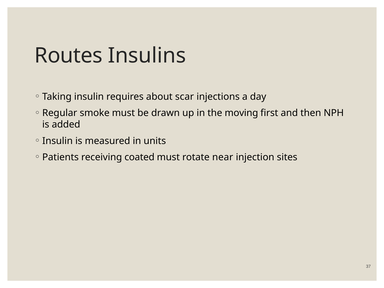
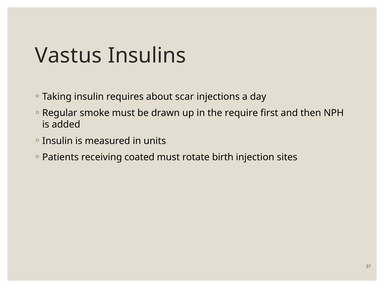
Routes: Routes -> Vastus
moving: moving -> require
near: near -> birth
